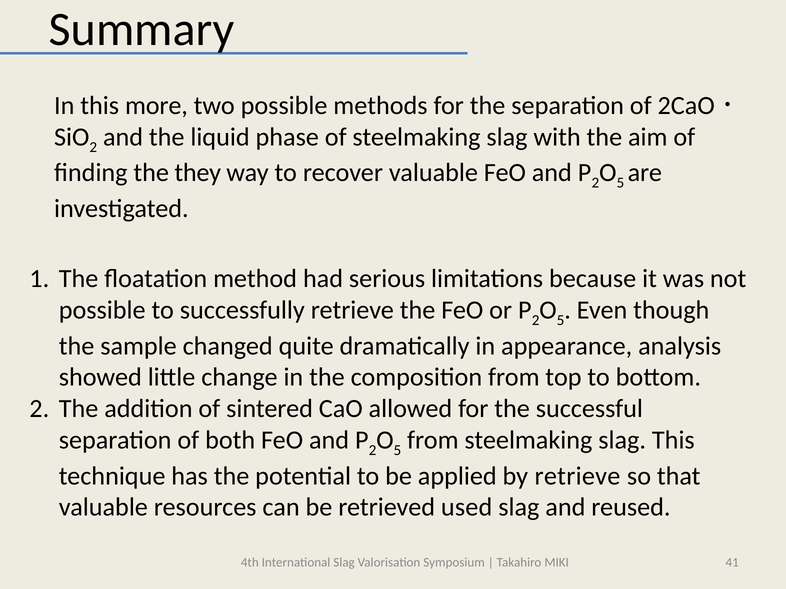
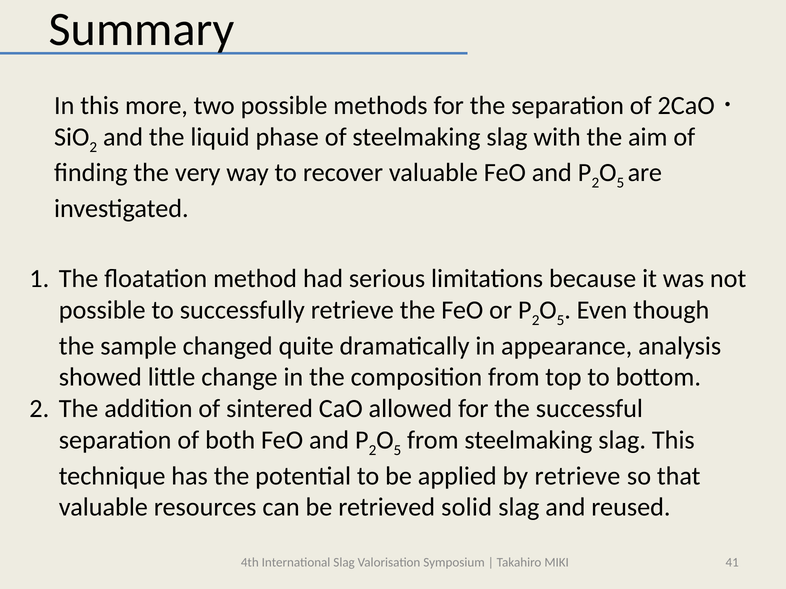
they: they -> very
used: used -> solid
